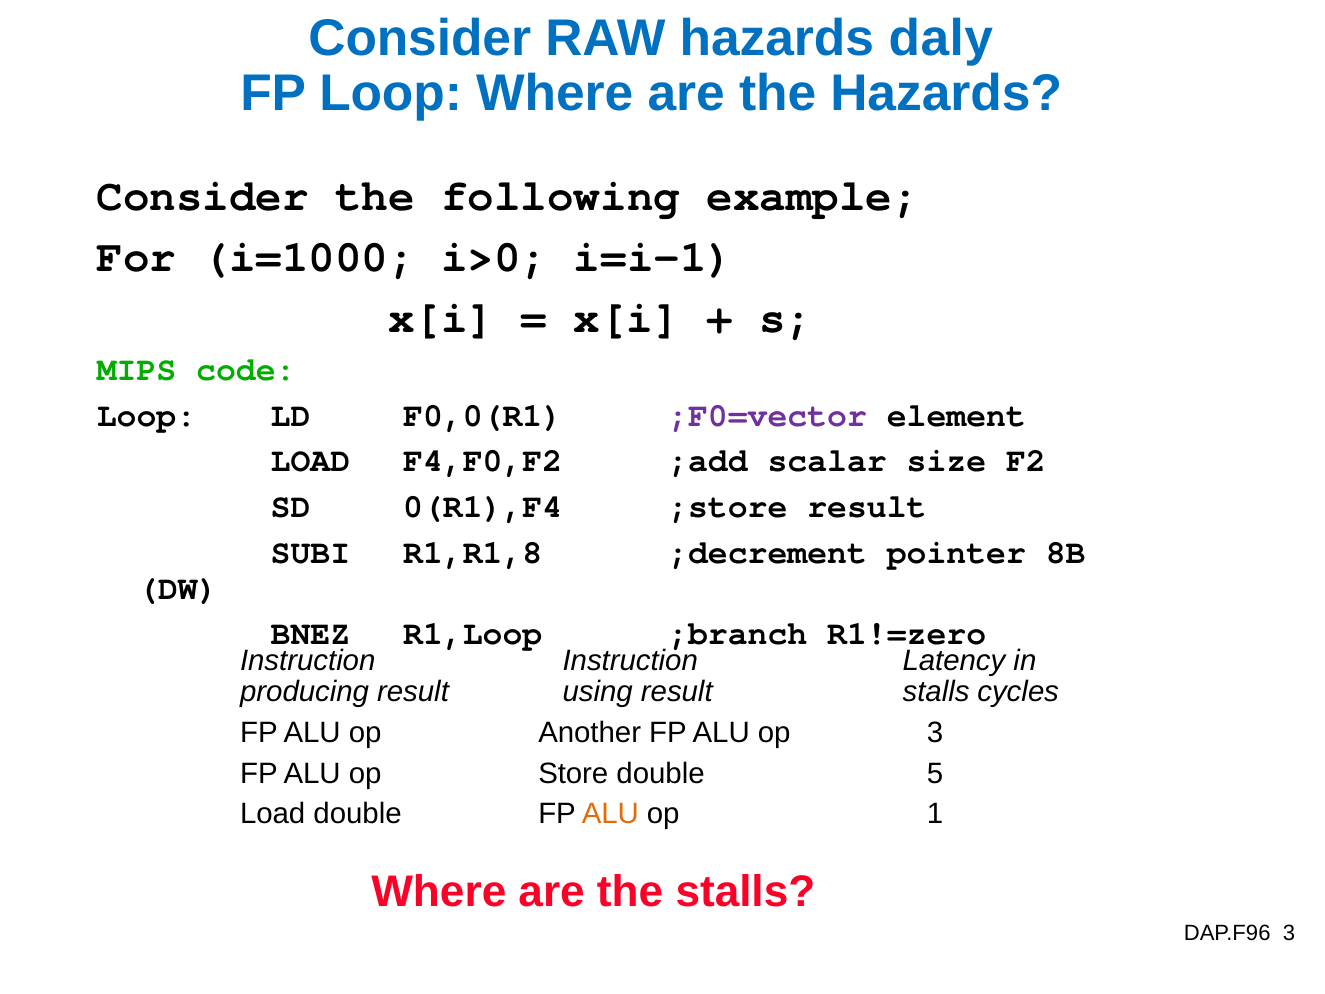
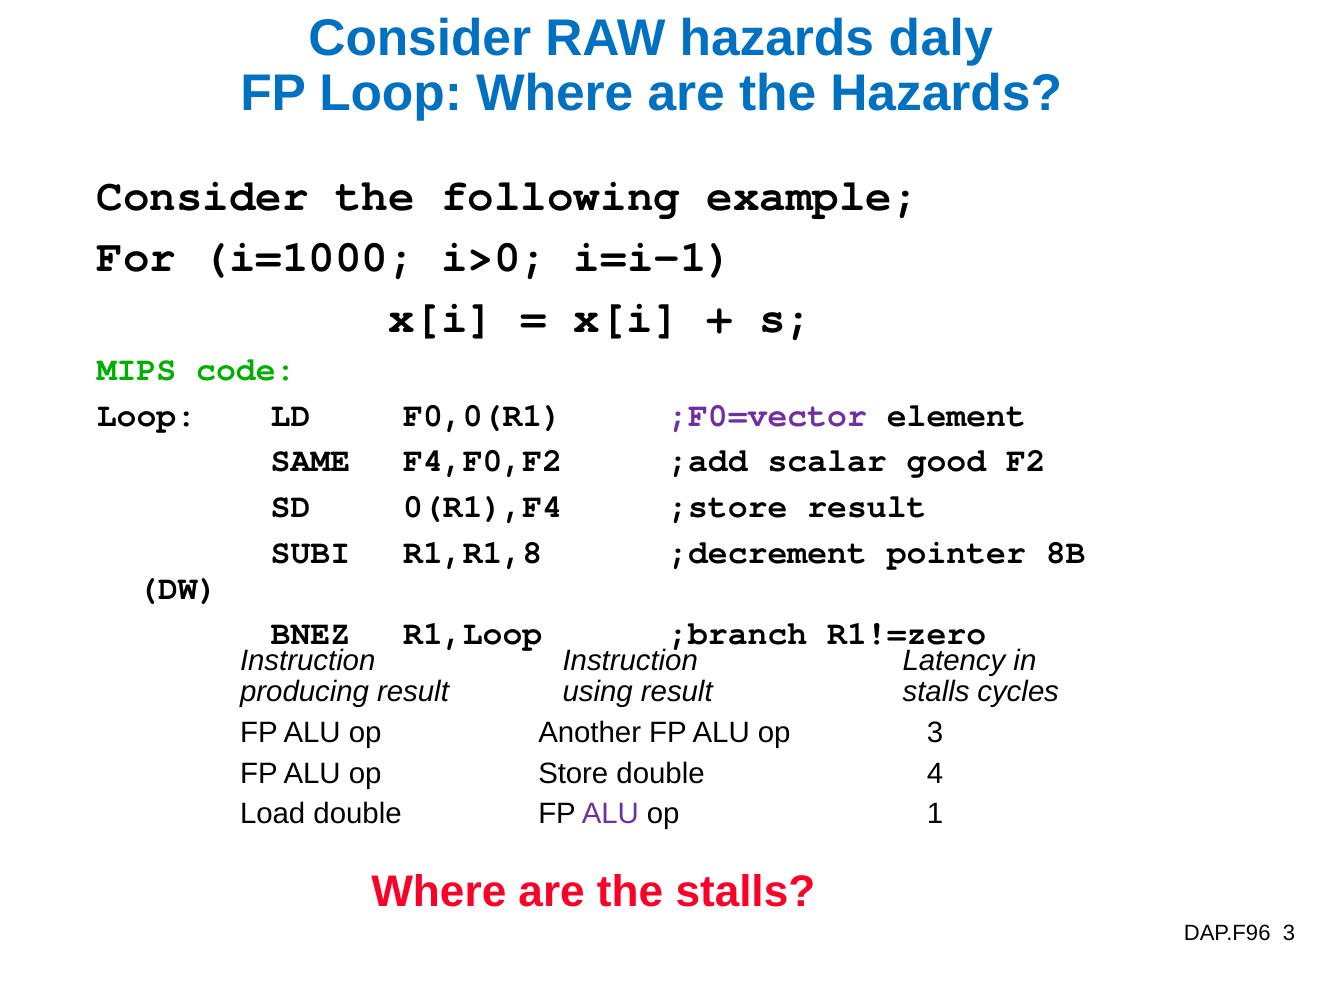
LOAD at (310, 461): LOAD -> SAME
size: size -> good
5: 5 -> 4
ALU at (610, 814) colour: orange -> purple
